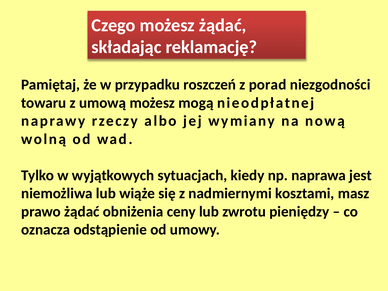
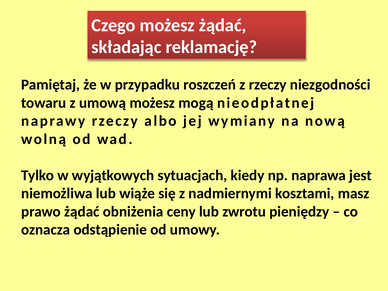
z porad: porad -> rzeczy
